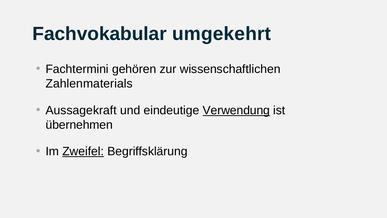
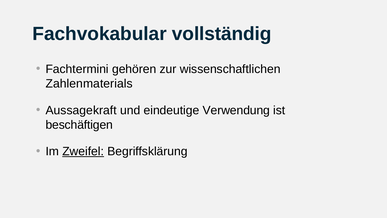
umgekehrt: umgekehrt -> vollständig
Verwendung underline: present -> none
übernehmen: übernehmen -> beschäftigen
